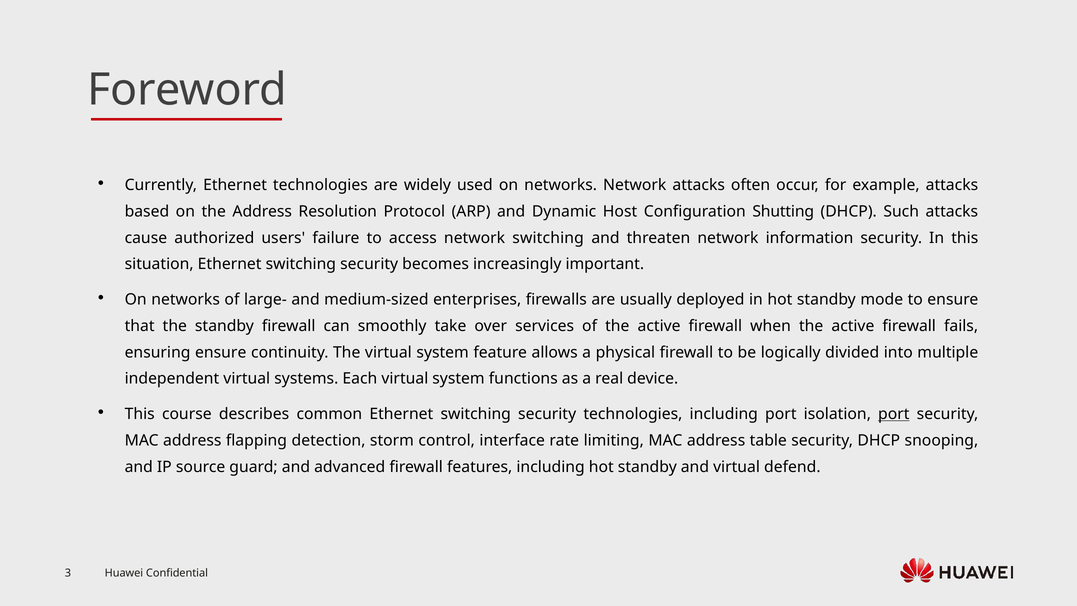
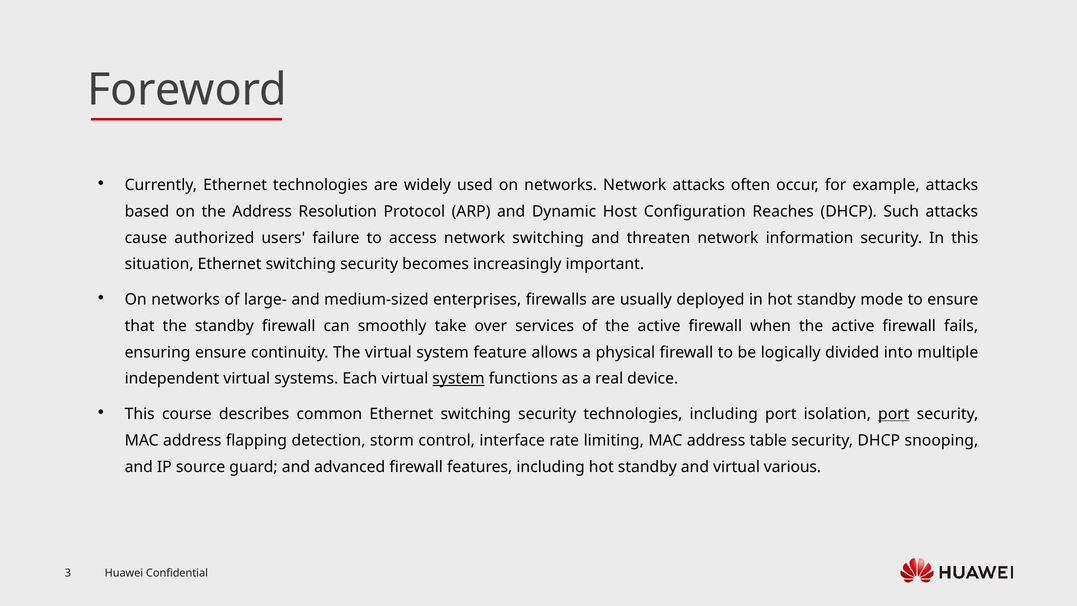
Shutting: Shutting -> Reaches
system at (458, 379) underline: none -> present
defend: defend -> various
